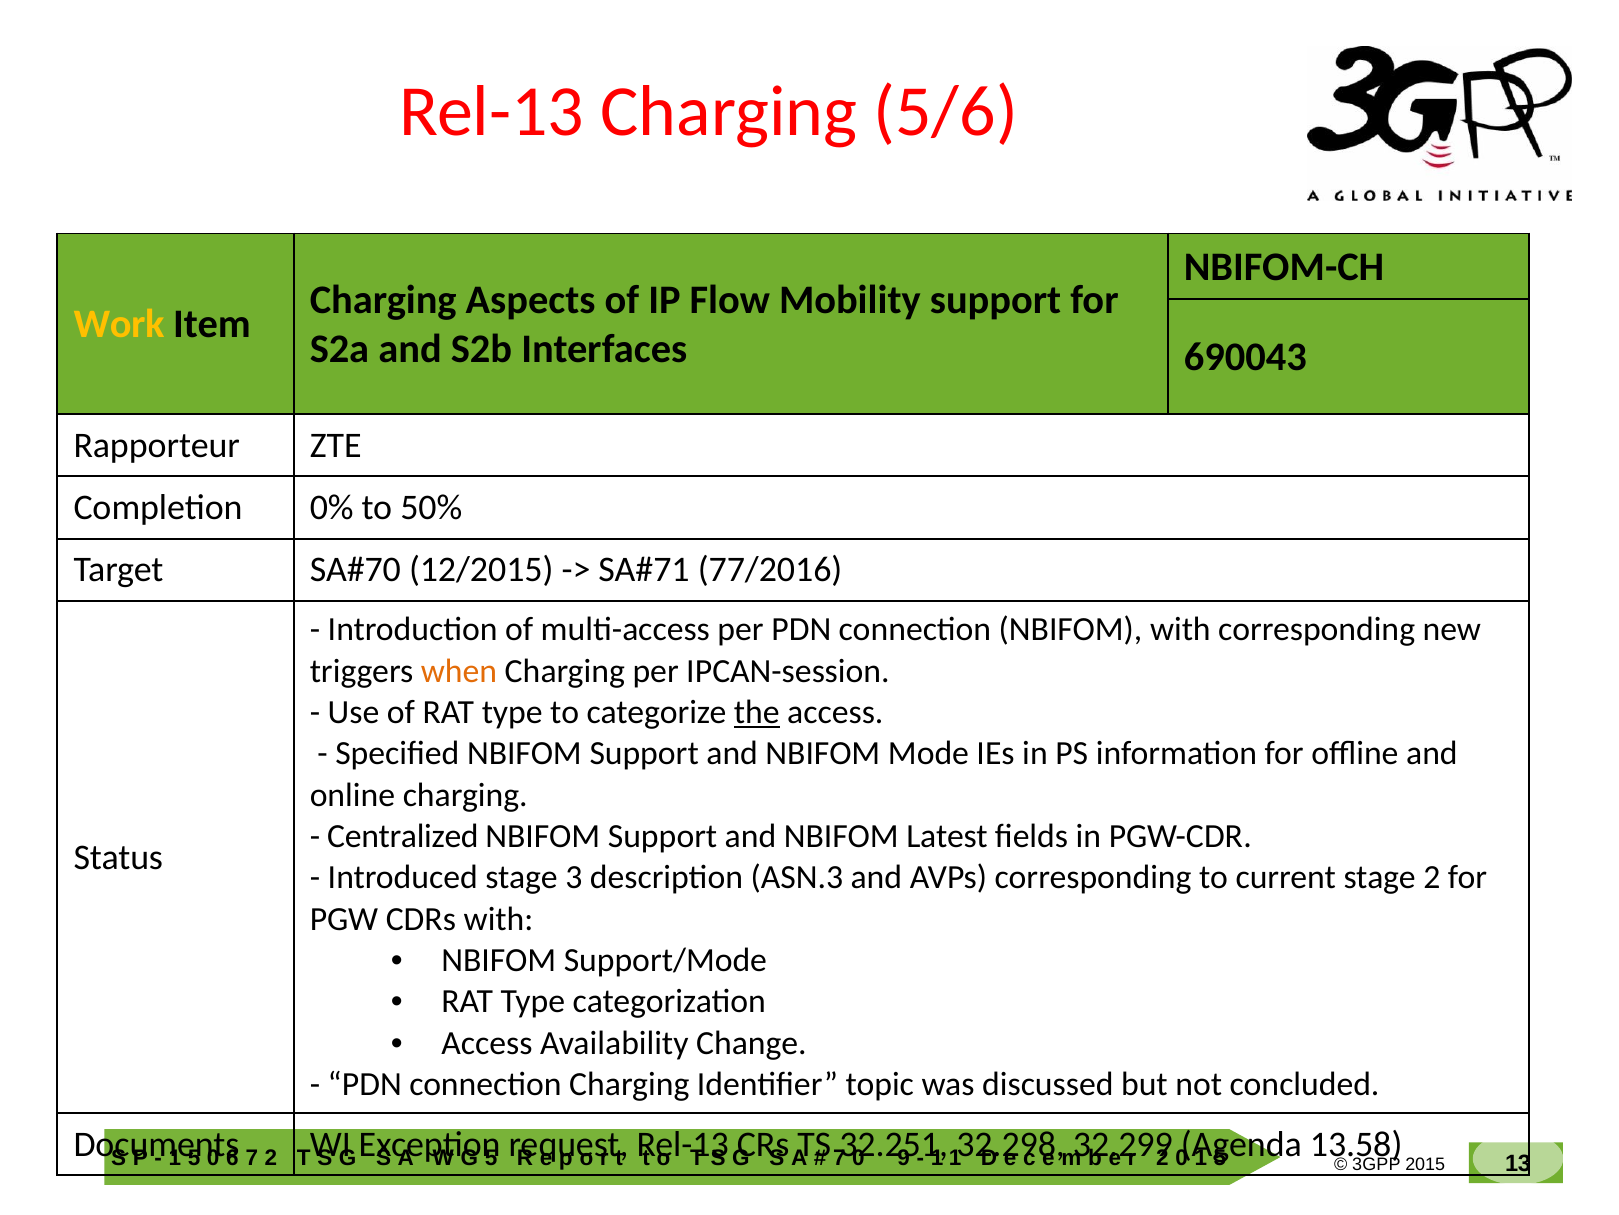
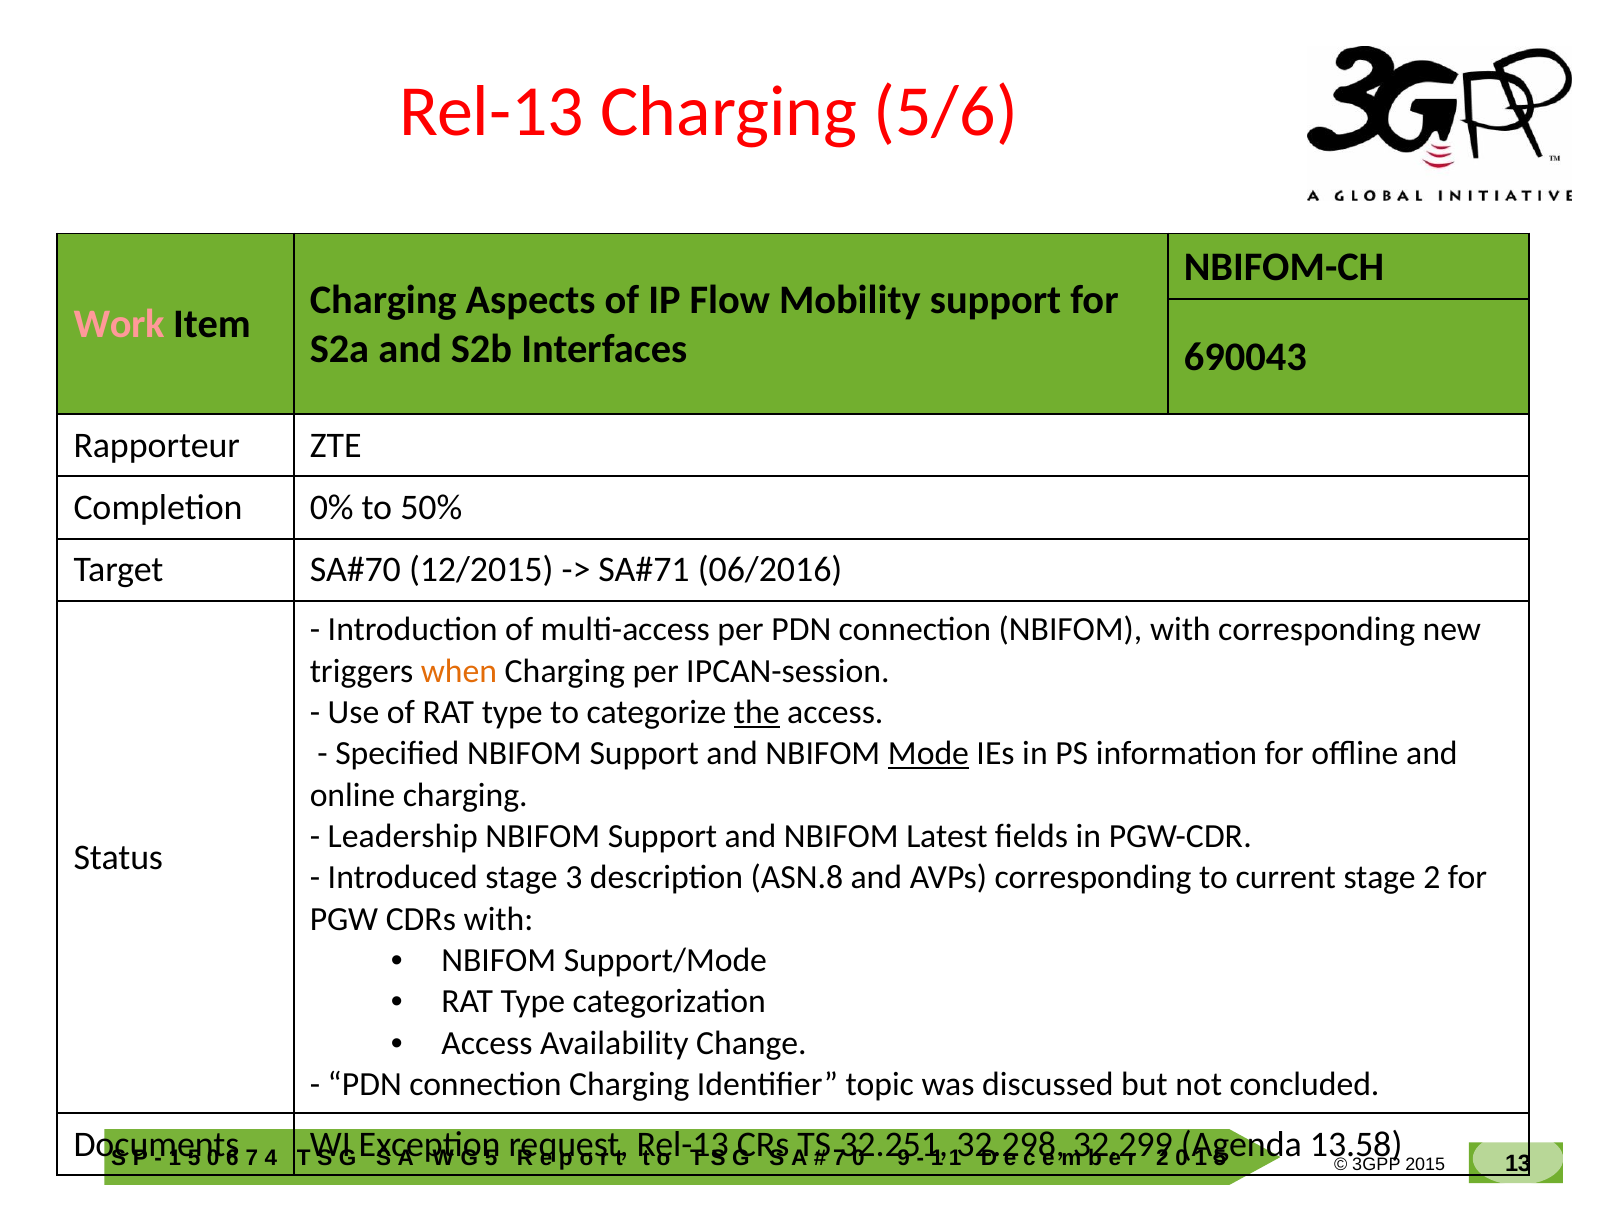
Work colour: yellow -> pink
77/2016: 77/2016 -> 06/2016
Mode underline: none -> present
Centralized: Centralized -> Leadership
ASN.3: ASN.3 -> ASN.8
2 at (271, 1157): 2 -> 4
